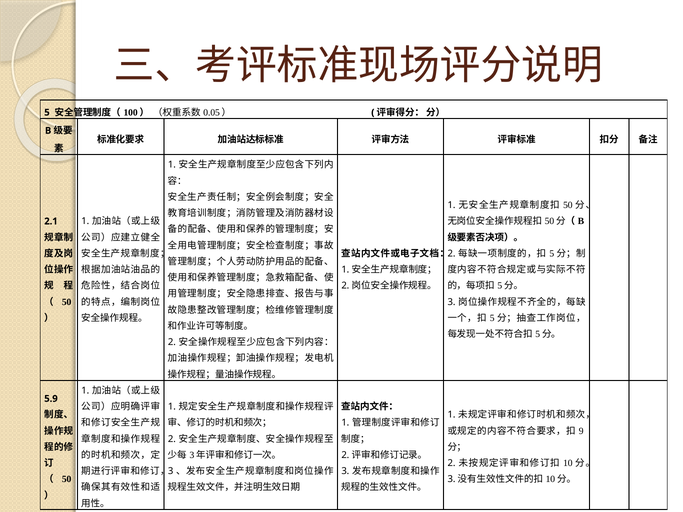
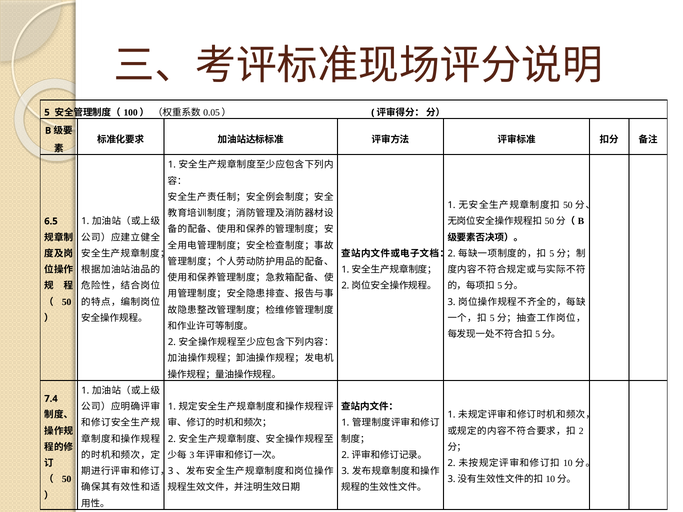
2.1: 2.1 -> 6.5
5.9: 5.9 -> 7.4
9 at (581, 431): 9 -> 2
